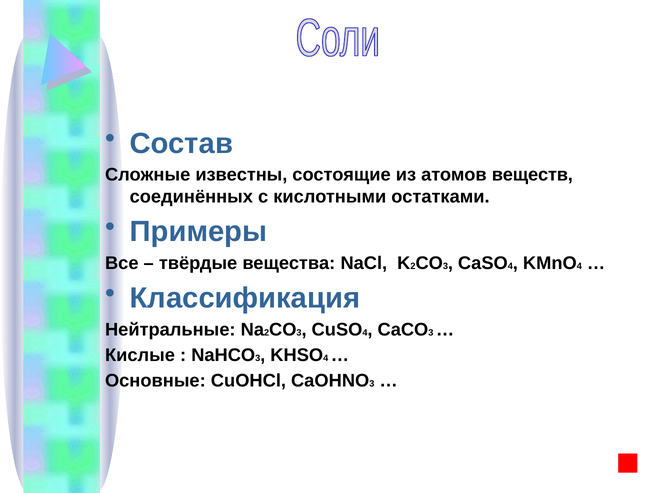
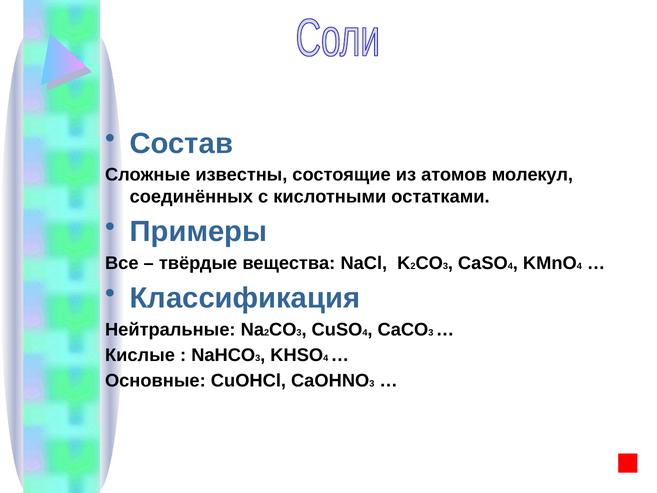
веществ: веществ -> молекул
